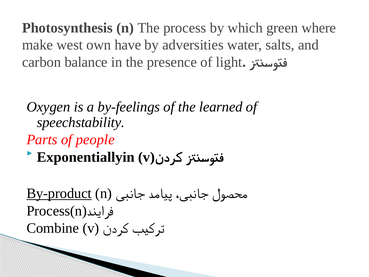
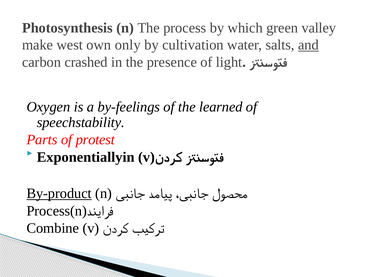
where: where -> valley
have: have -> only
adversities: adversities -> cultivation
and underline: none -> present
balance: balance -> crashed
people: people -> protest
